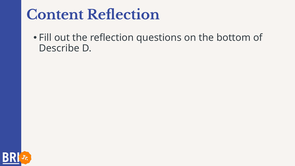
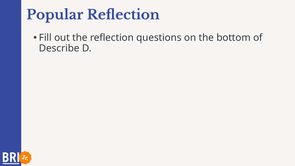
Content: Content -> Popular
